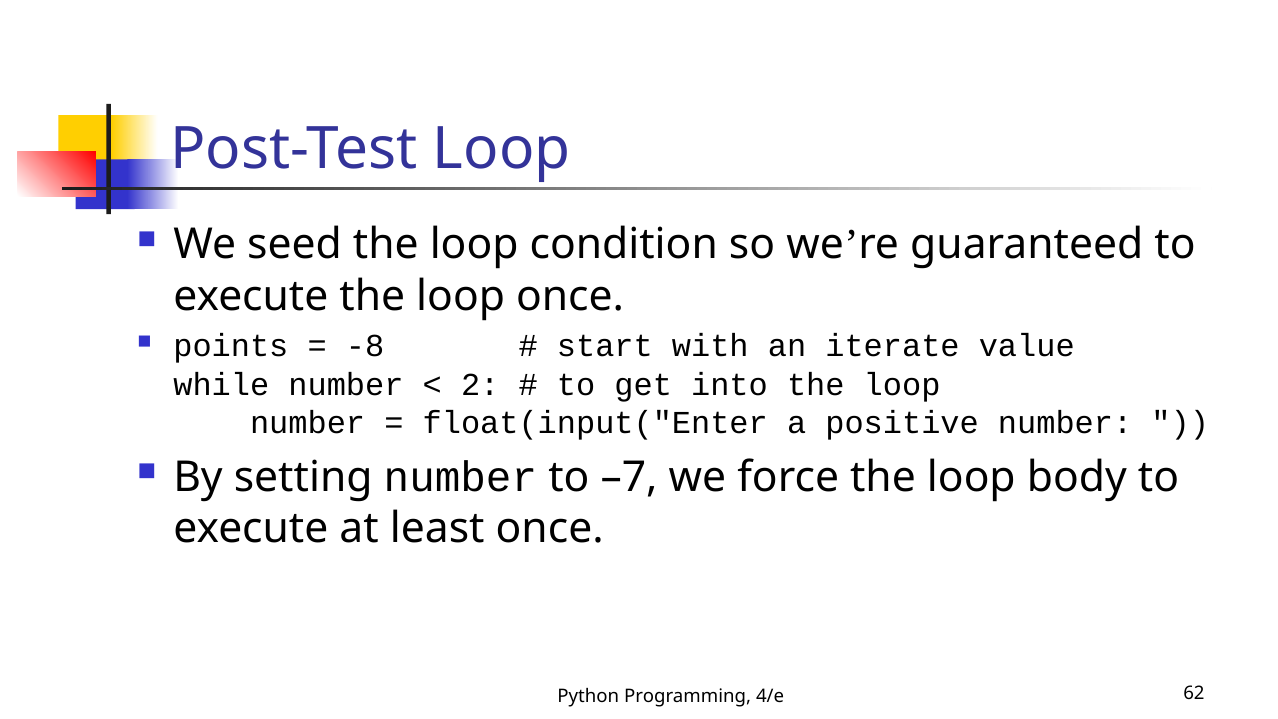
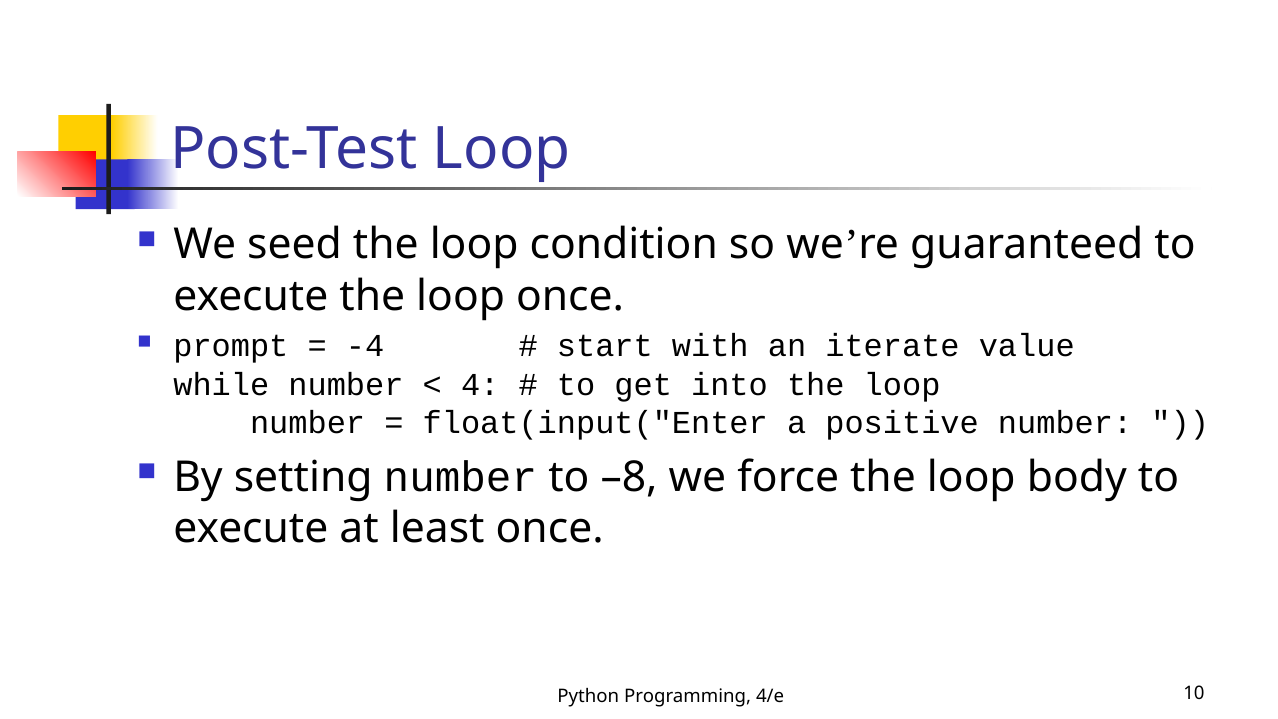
points: points -> prompt
-8: -8 -> -4
2: 2 -> 4
–7: –7 -> –8
62: 62 -> 10
